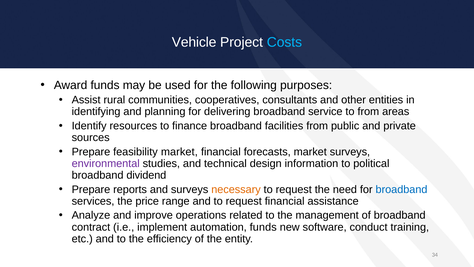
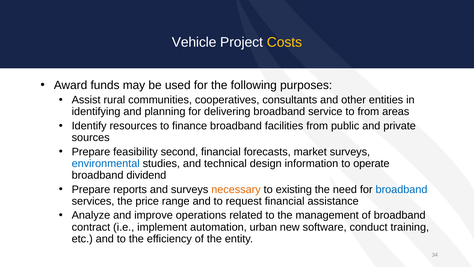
Costs colour: light blue -> yellow
feasibility market: market -> second
environmental colour: purple -> blue
political: political -> operate
request at (294, 189): request -> existing
automation funds: funds -> urban
